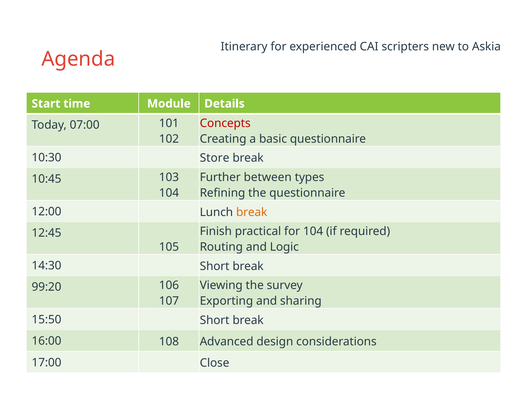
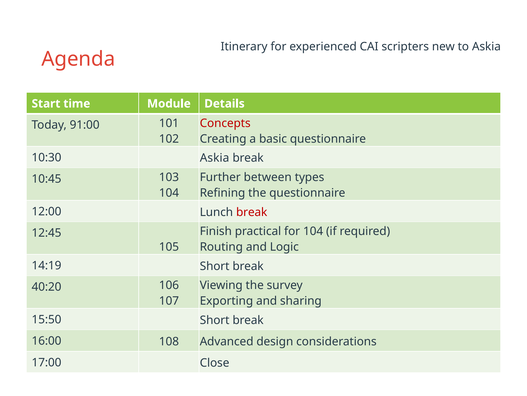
07:00: 07:00 -> 91:00
10:30 Store: Store -> Askia
break at (252, 212) colour: orange -> red
14:30: 14:30 -> 14:19
99:20: 99:20 -> 40:20
